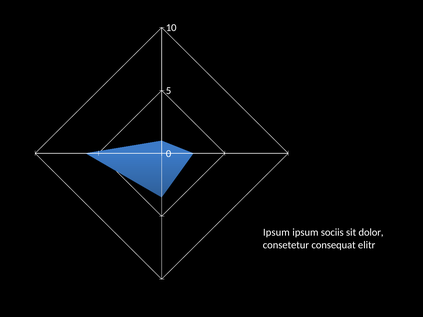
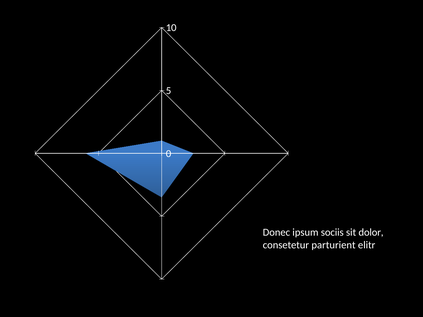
Ipsum at (276, 232): Ipsum -> Donec
consequat: consequat -> parturient
